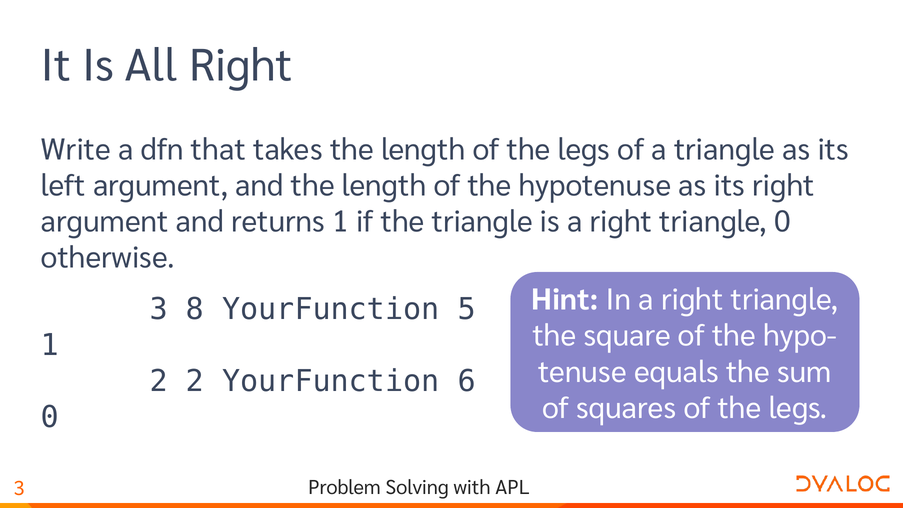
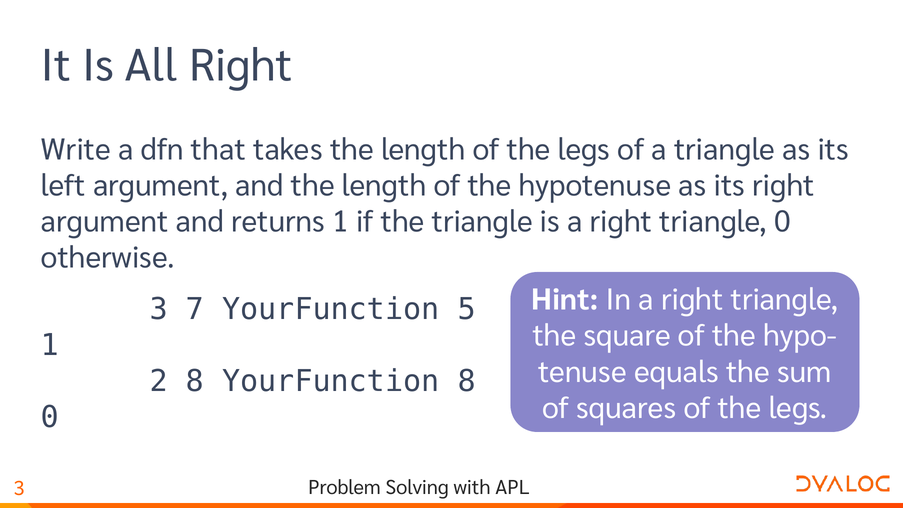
8: 8 -> 7
2 2: 2 -> 8
YourFunction 6: 6 -> 8
